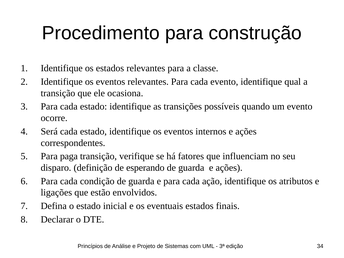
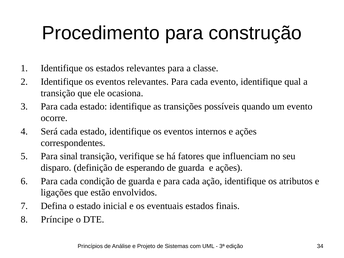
paga: paga -> sinal
Declarar: Declarar -> Príncipe
